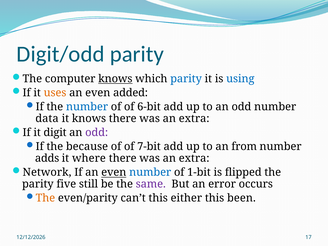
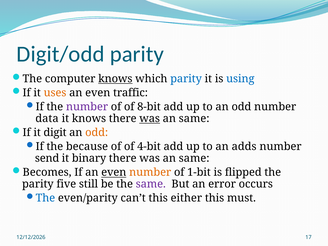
added: added -> traffic
number at (87, 107) colour: blue -> purple
6-bit: 6-bit -> 8-bit
was at (150, 119) underline: none -> present
extra at (194, 119): extra -> same
odd at (97, 133) colour: purple -> orange
7-bit: 7-bit -> 4-bit
from: from -> adds
adds: adds -> send
where: where -> binary
extra at (194, 158): extra -> same
Network: Network -> Becomes
number at (150, 172) colour: blue -> orange
The at (45, 198) colour: orange -> blue
been: been -> must
